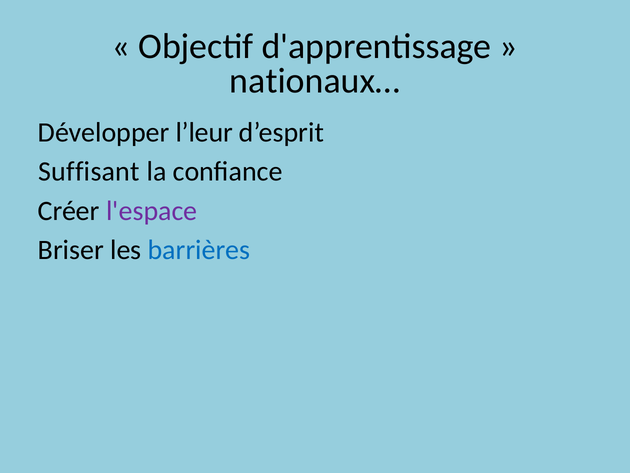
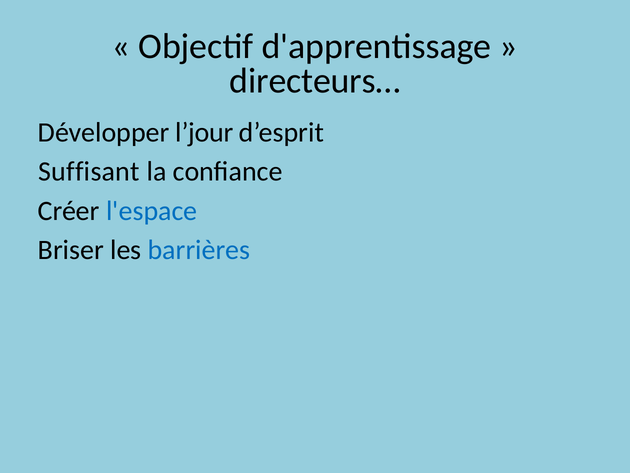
nationaux…: nationaux… -> directeurs…
l’leur: l’leur -> l’jour
l'espace colour: purple -> blue
